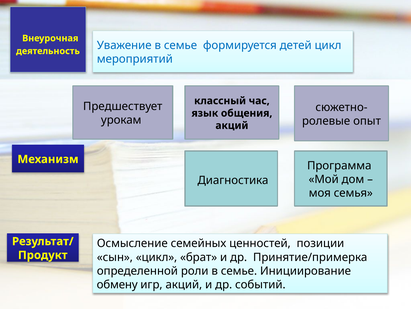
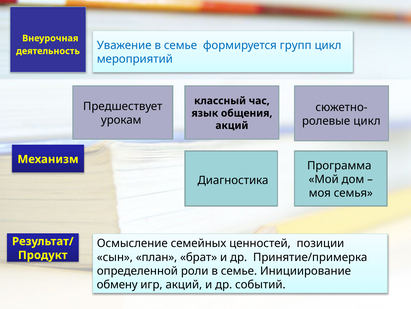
детей: детей -> групп
опыт at (367, 121): опыт -> цикл
сын цикл: цикл -> план
